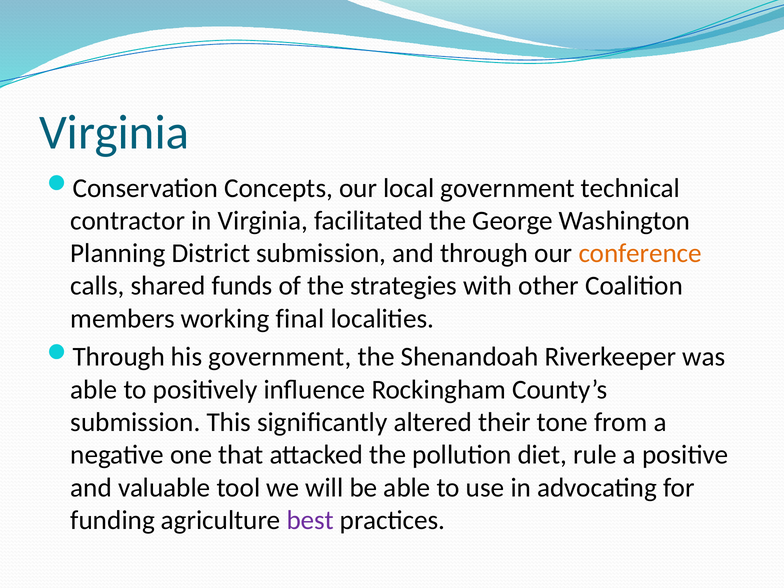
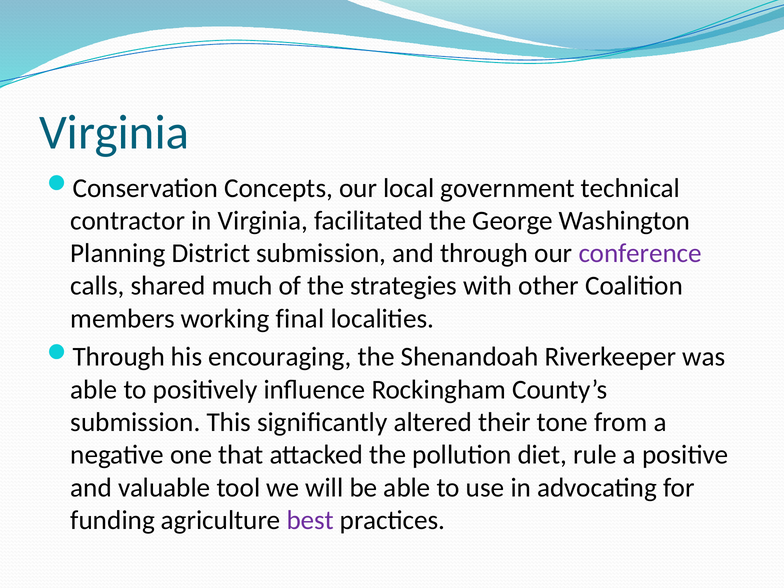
conference colour: orange -> purple
funds: funds -> much
his government: government -> encouraging
